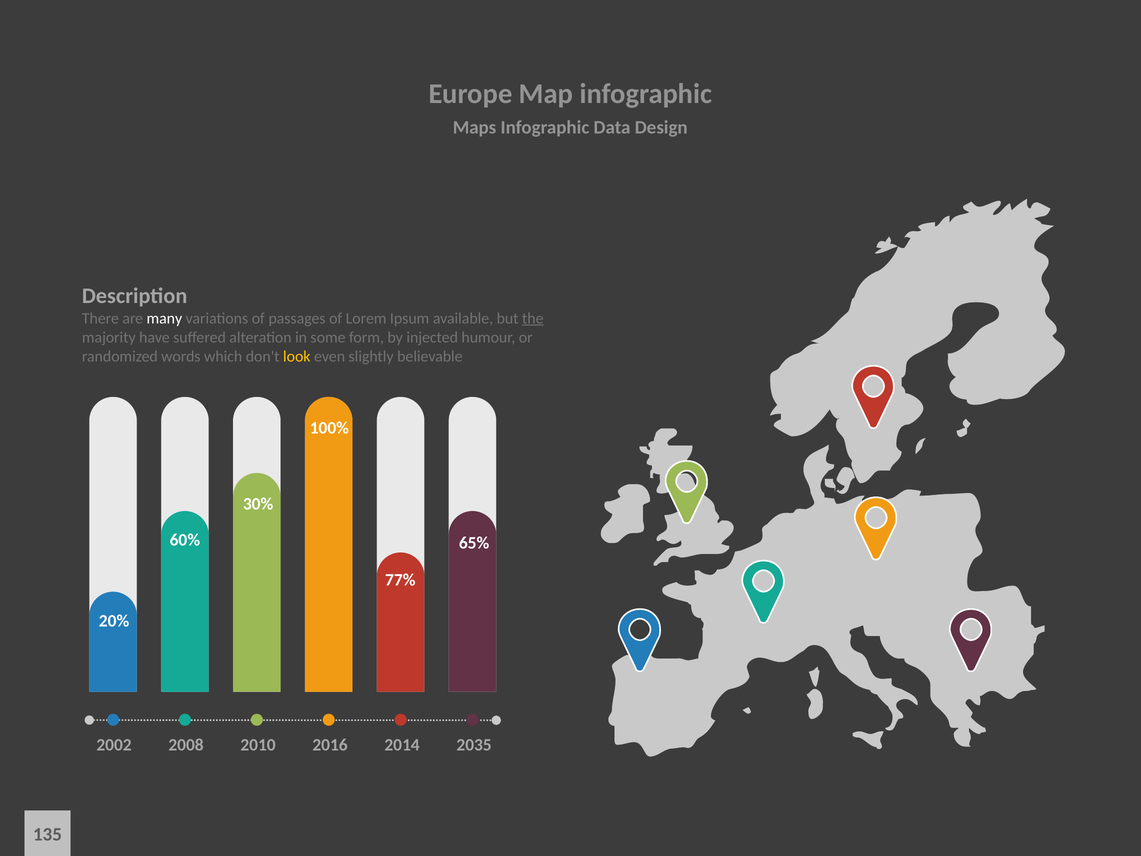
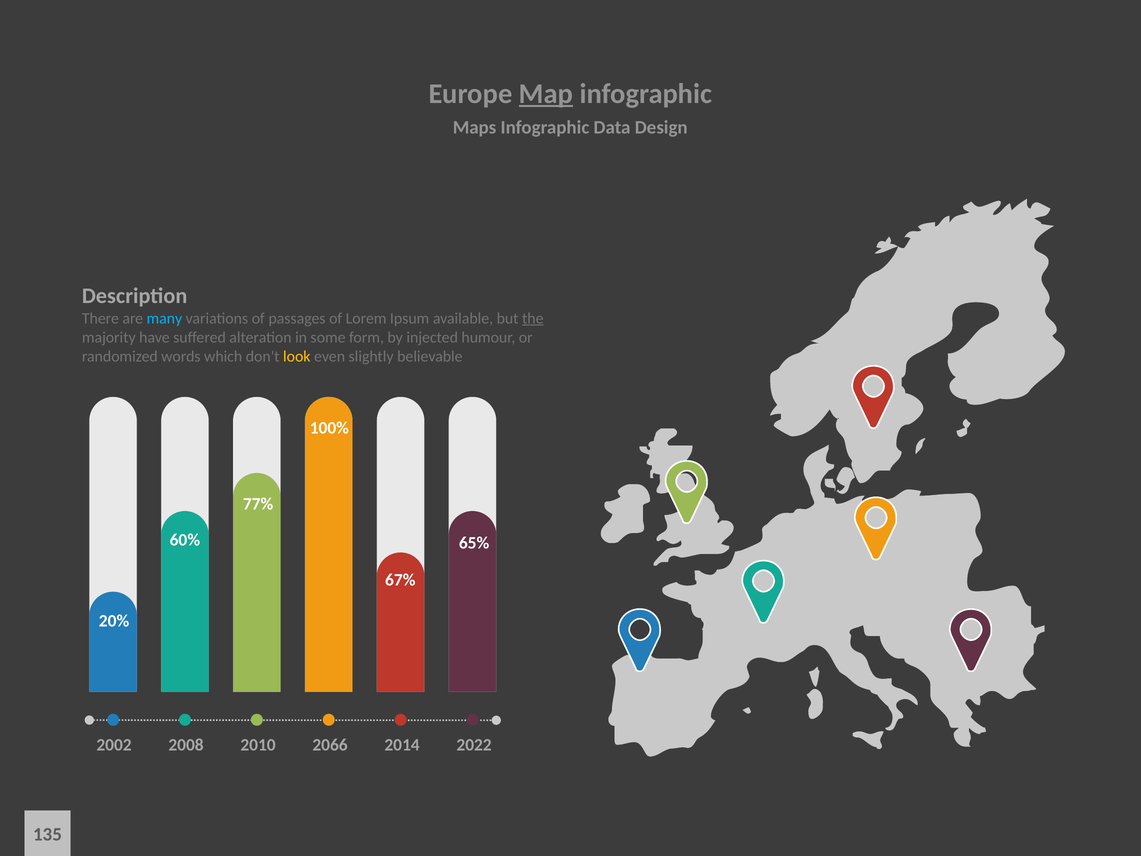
Map underline: none -> present
many colour: white -> light blue
30%: 30% -> 77%
77%: 77% -> 67%
2016: 2016 -> 2066
2035: 2035 -> 2022
